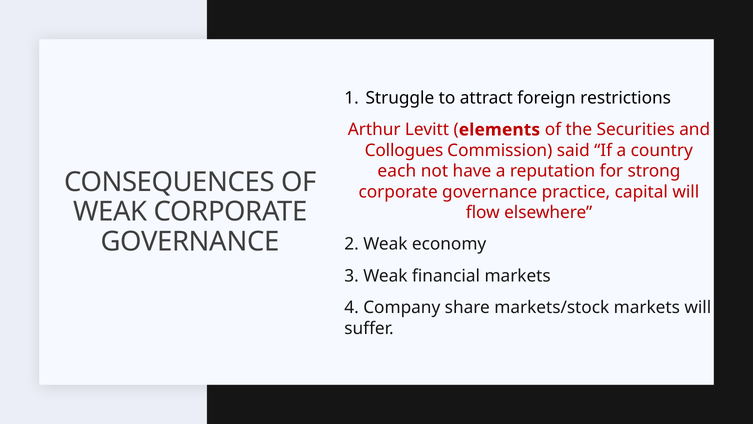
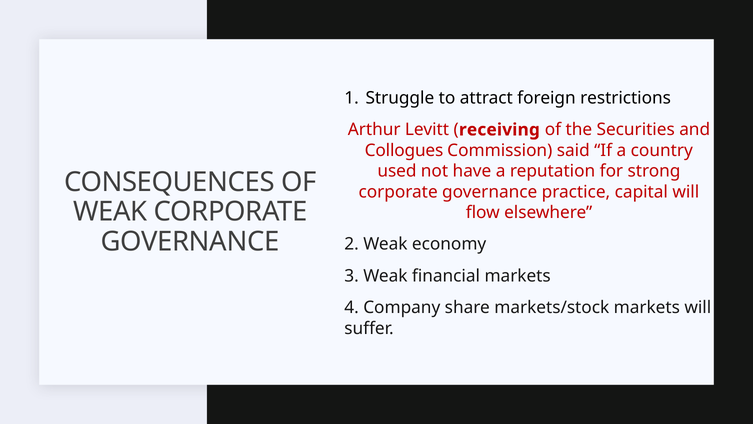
elements: elements -> receiving
each: each -> used
